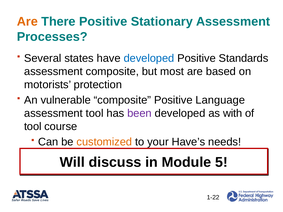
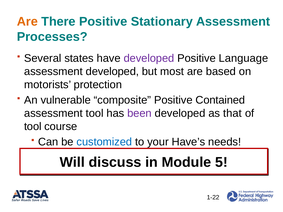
developed at (149, 58) colour: blue -> purple
Standards: Standards -> Language
assessment composite: composite -> developed
Language: Language -> Contained
with: with -> that
customized colour: orange -> blue
